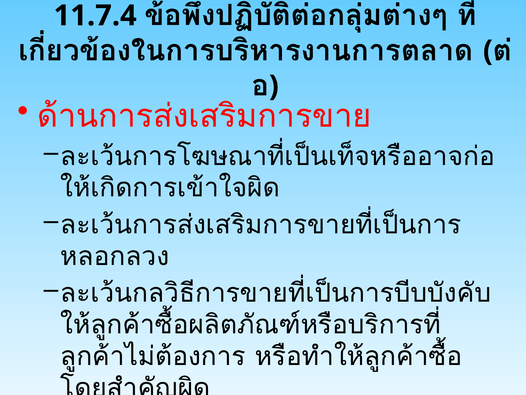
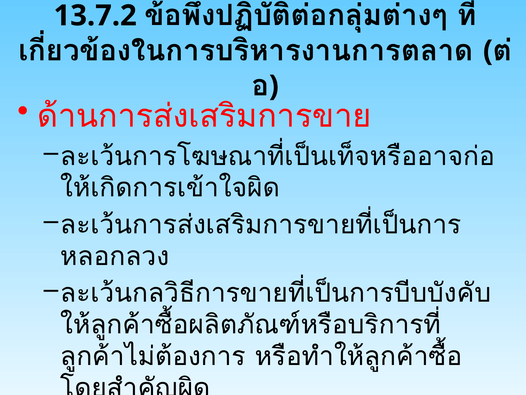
11.7.4: 11.7.4 -> 13.7.2
